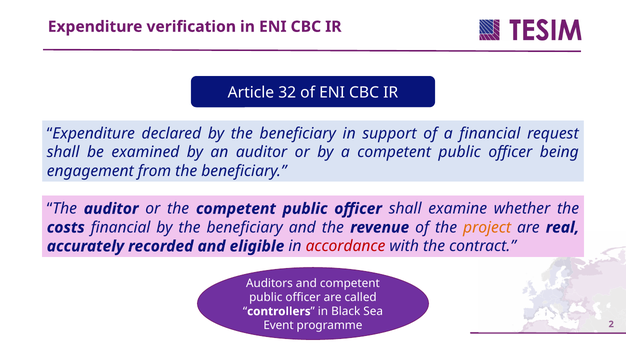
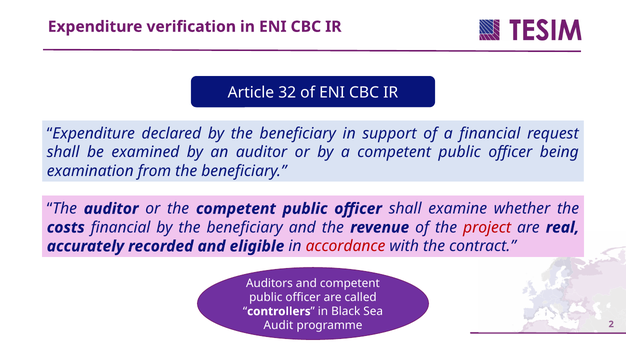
engagement: engagement -> examination
project colour: orange -> red
Event: Event -> Audit
